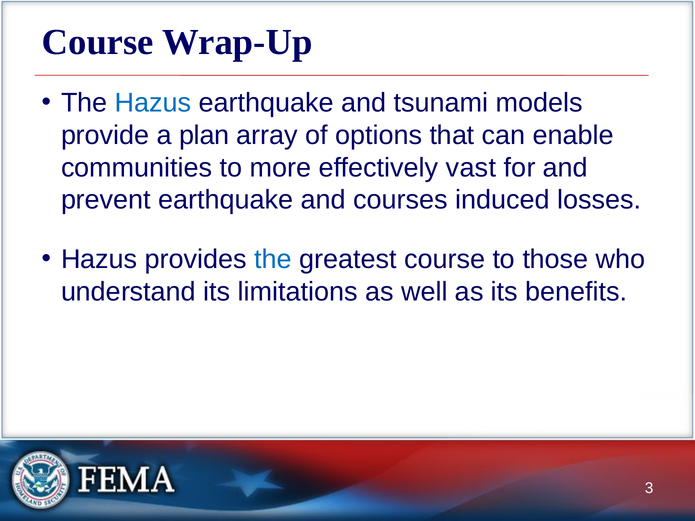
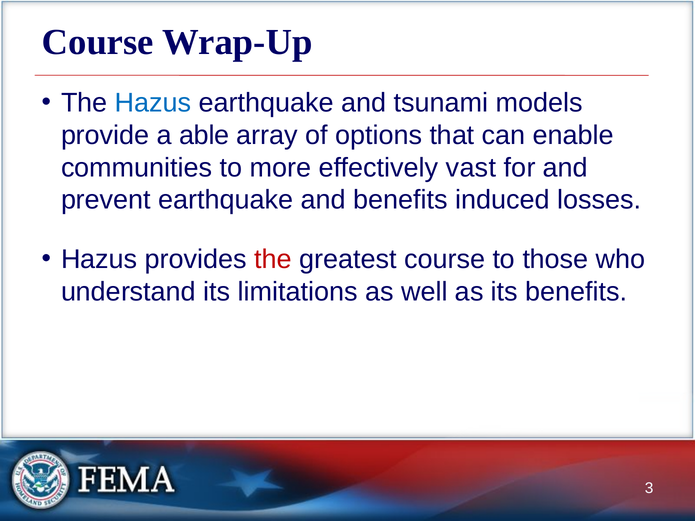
plan: plan -> able
and courses: courses -> benefits
the at (273, 260) colour: blue -> red
